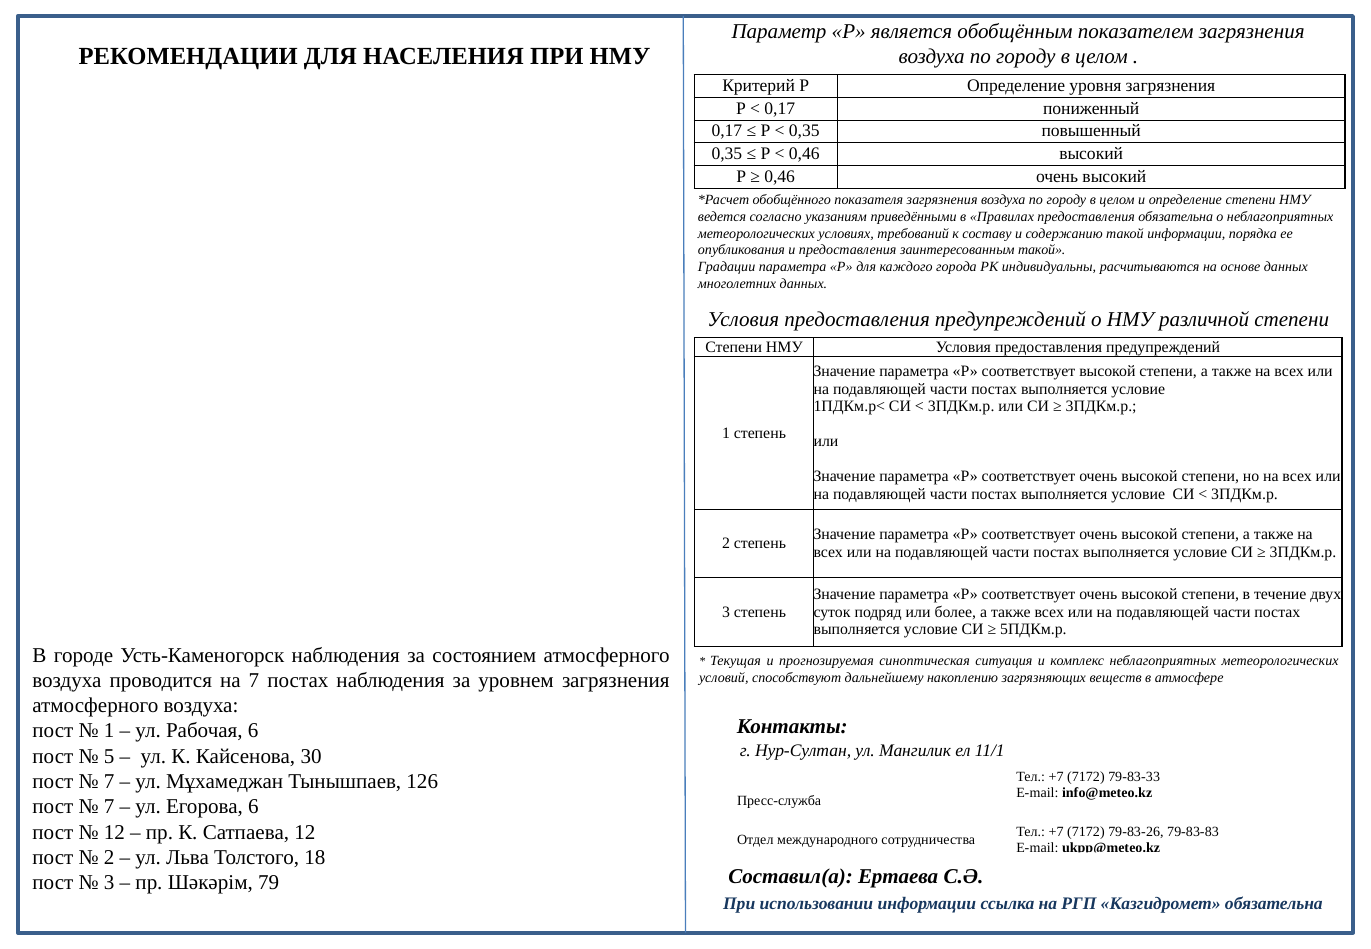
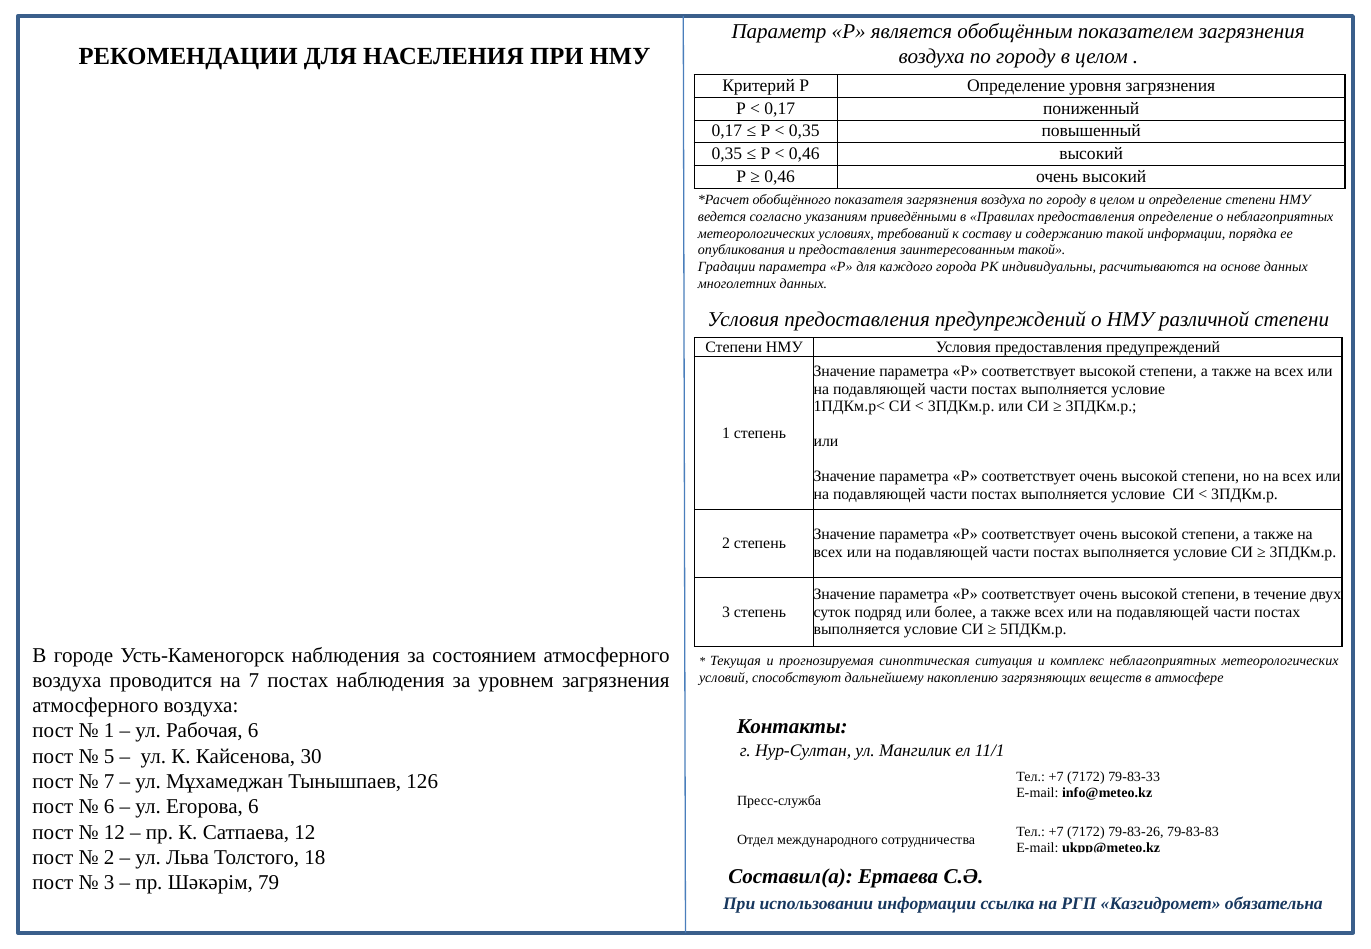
предоставления обязательна: обязательна -> определение
7 at (109, 807): 7 -> 6
